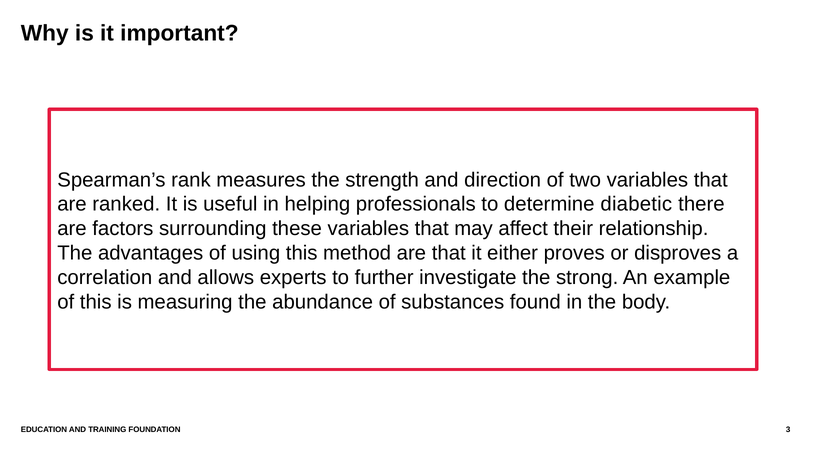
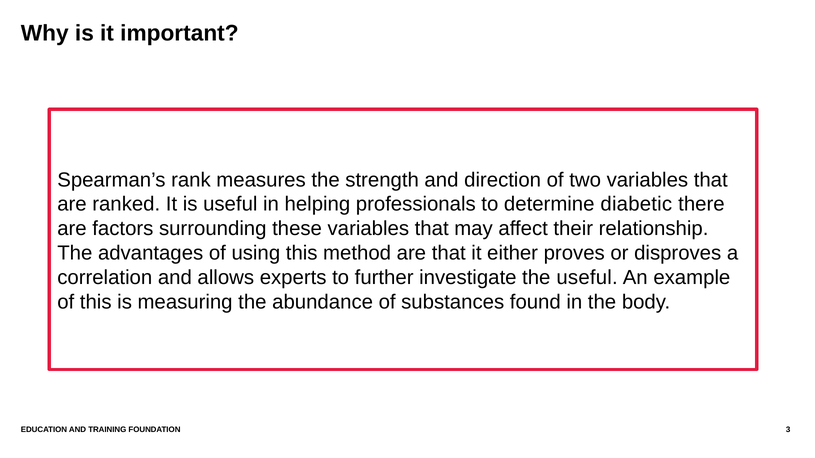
the strong: strong -> useful
